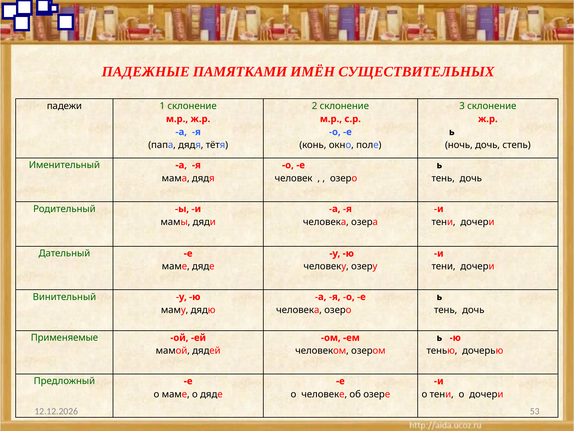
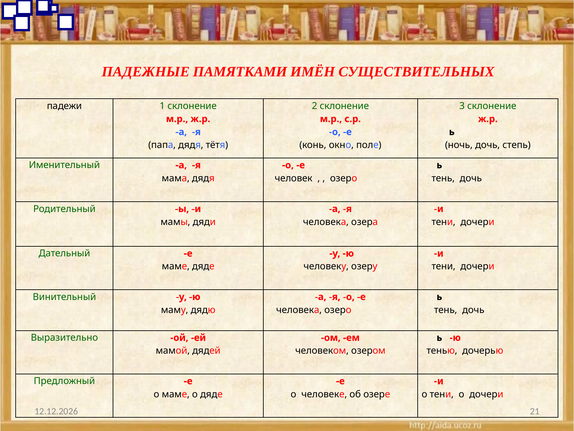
Применяемые: Применяемые -> Выразительно
53: 53 -> 21
